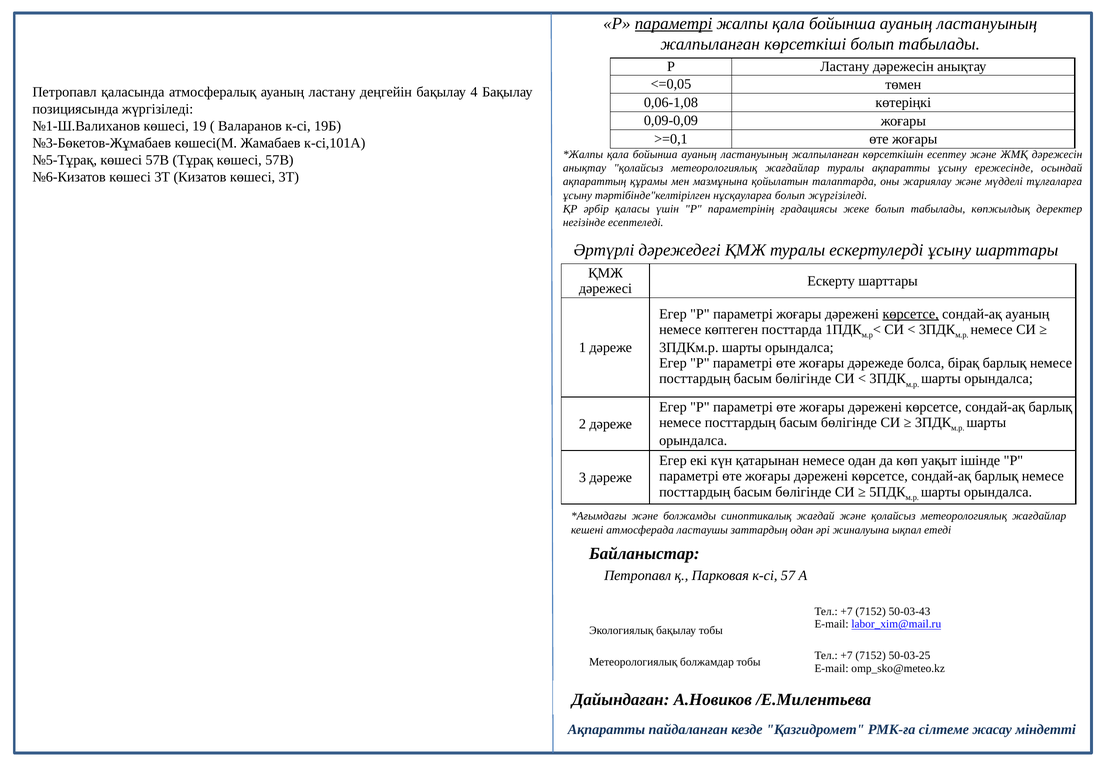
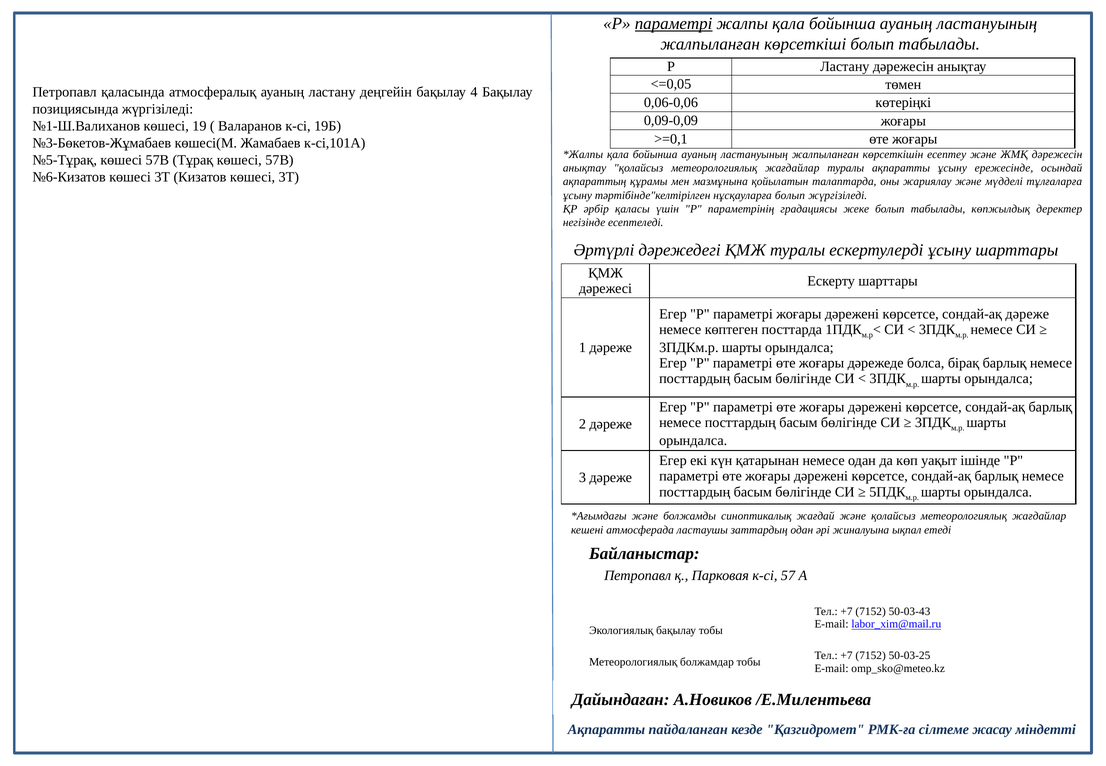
0,06-1,08: 0,06-1,08 -> 0,06-0,06
көрсетсе at (911, 314) underline: present -> none
сондай-ақ ауаның: ауаның -> дәреже
